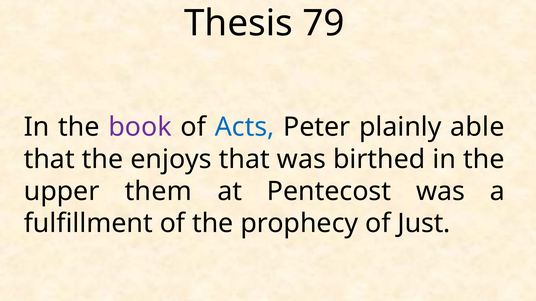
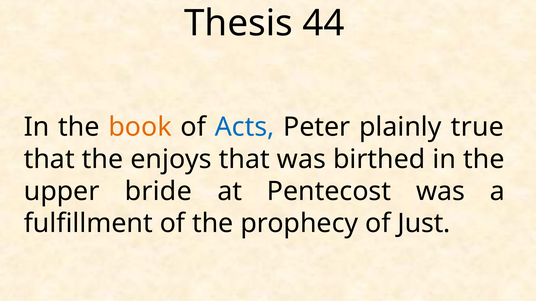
79: 79 -> 44
book colour: purple -> orange
able: able -> true
them: them -> bride
